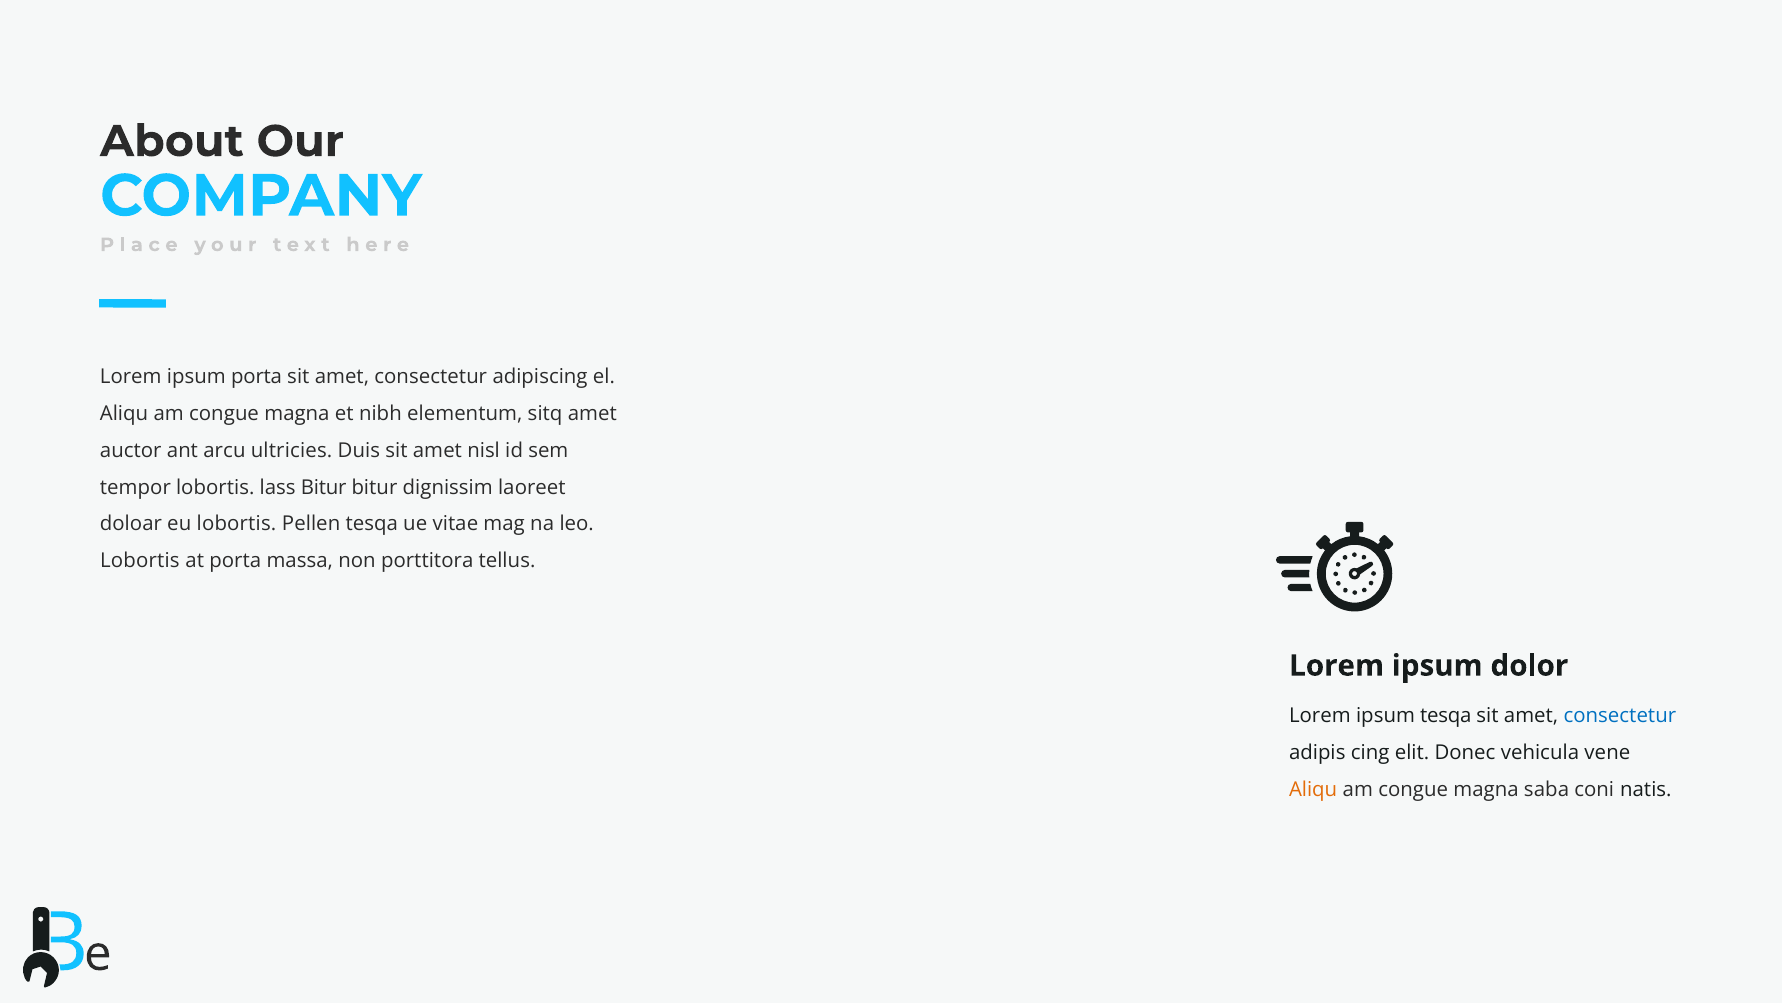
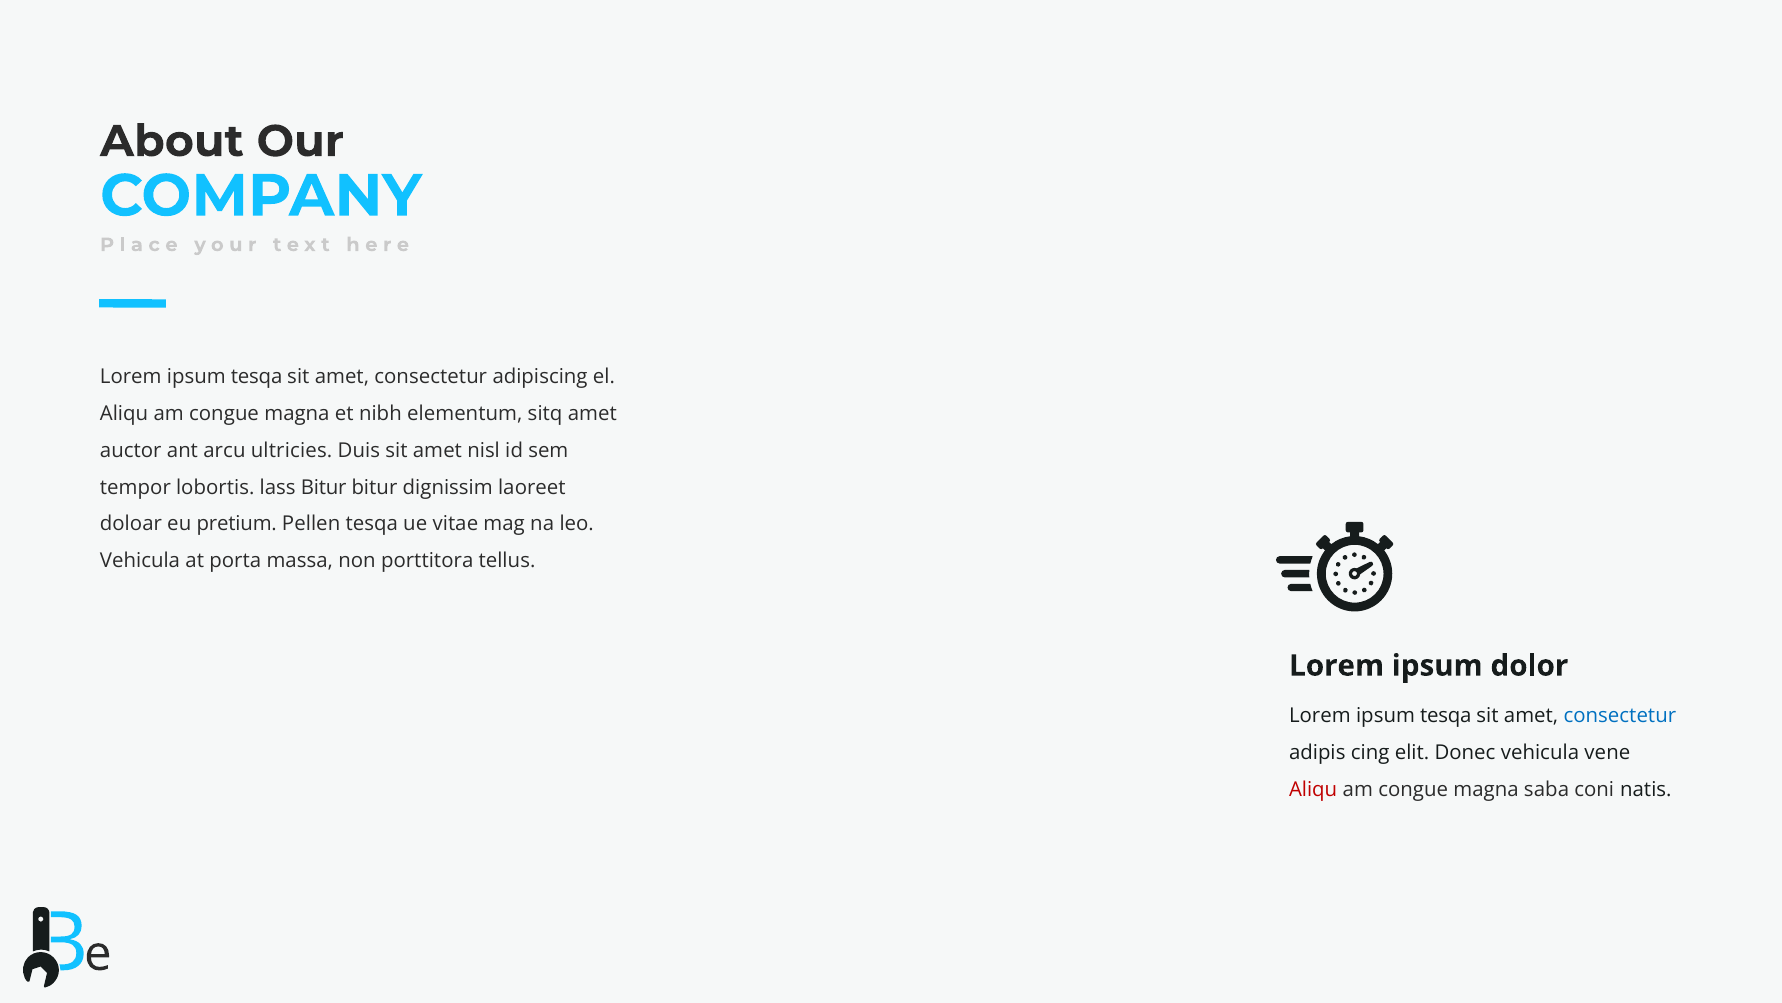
porta at (257, 377): porta -> tesqa
eu lobortis: lobortis -> pretium
Lobortis at (140, 561): Lobortis -> Vehicula
Aliqu at (1313, 789) colour: orange -> red
